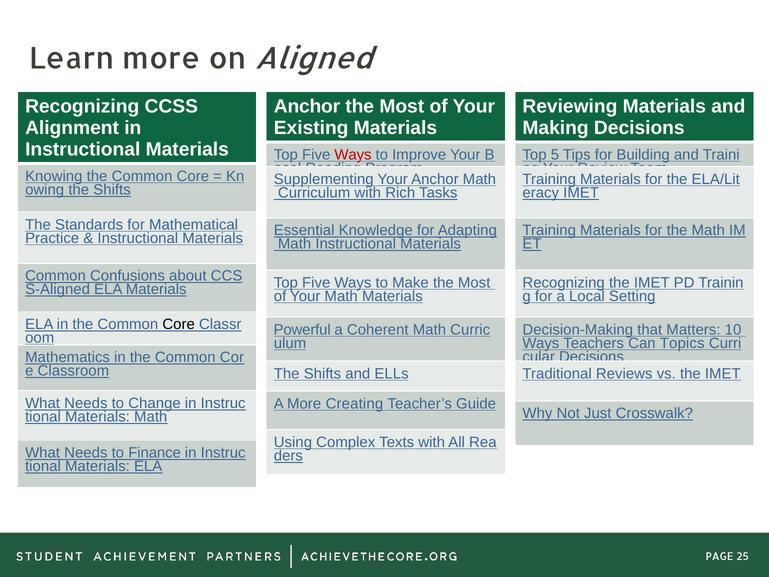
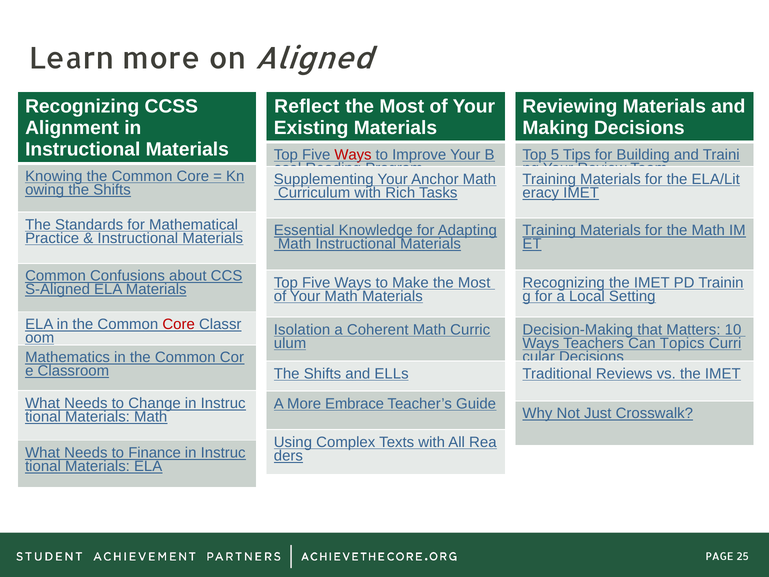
Anchor at (307, 106): Anchor -> Reflect
Core at (179, 324) colour: black -> red
Powerful: Powerful -> Isolation
Creating: Creating -> Embrace
